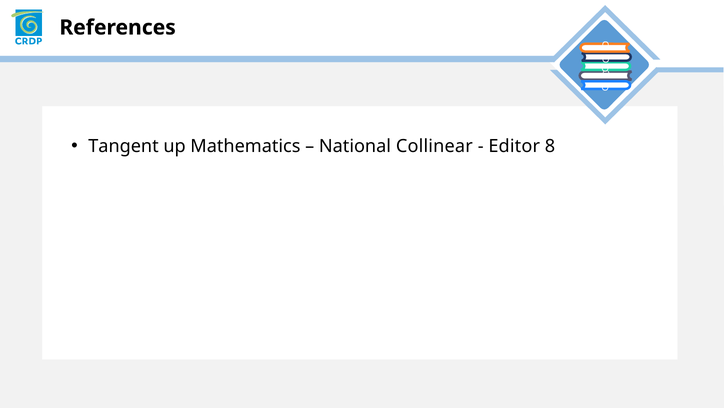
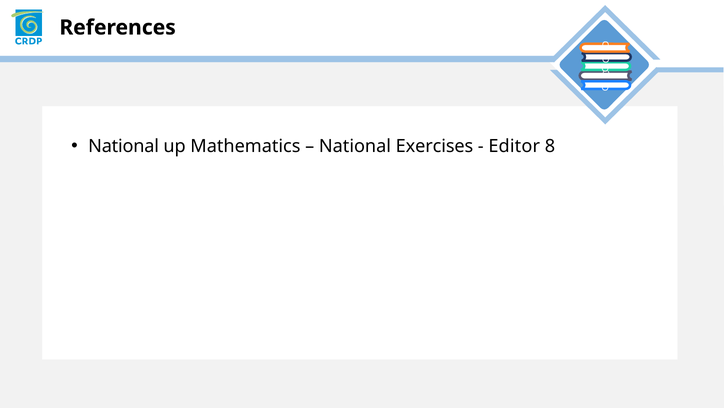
Tangent at (124, 146): Tangent -> National
Collinear: Collinear -> Exercises
